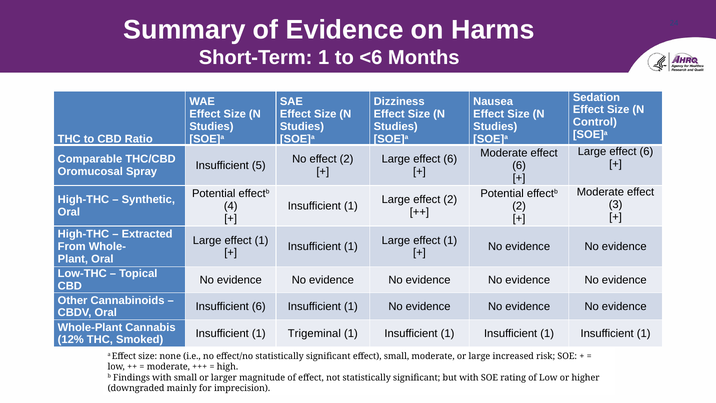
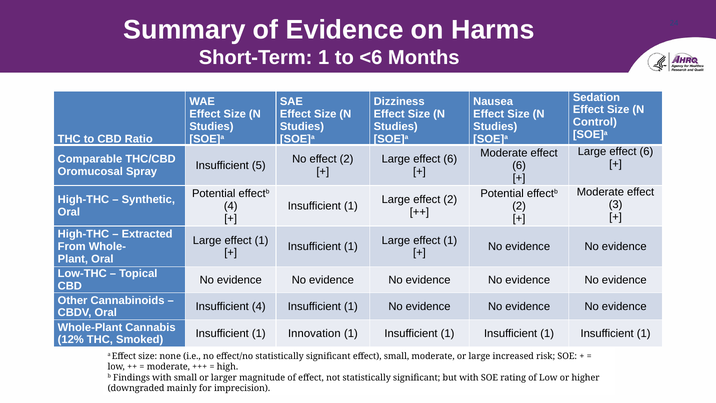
Insufficient 6: 6 -> 4
Trigeminal: Trigeminal -> Innovation
